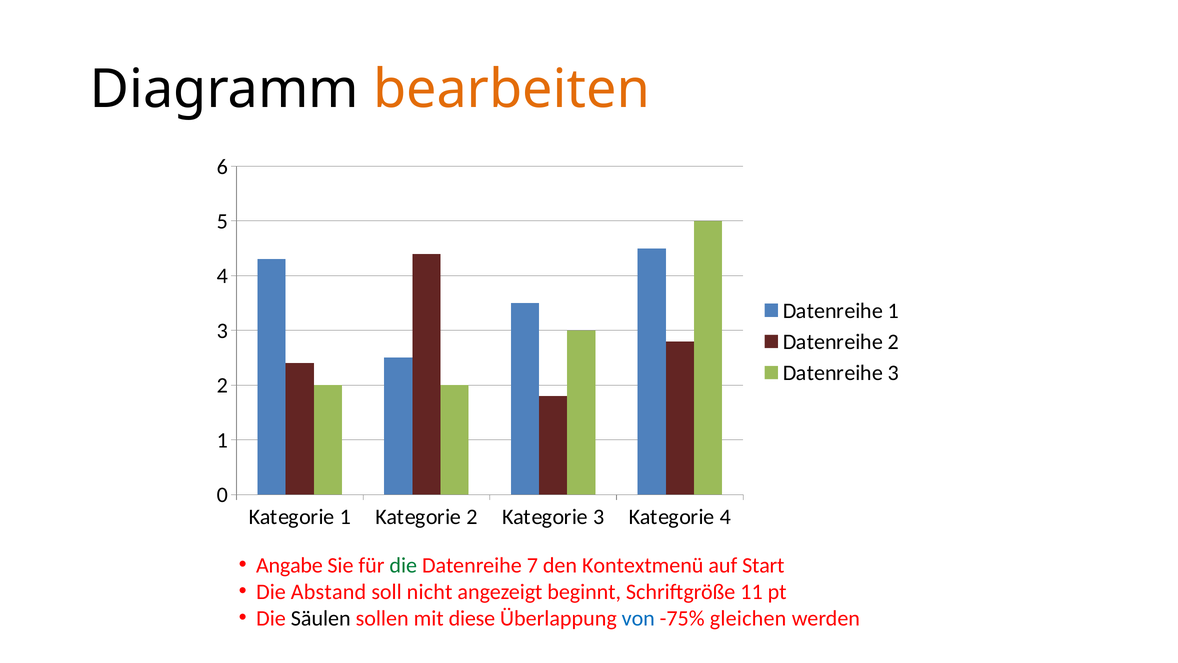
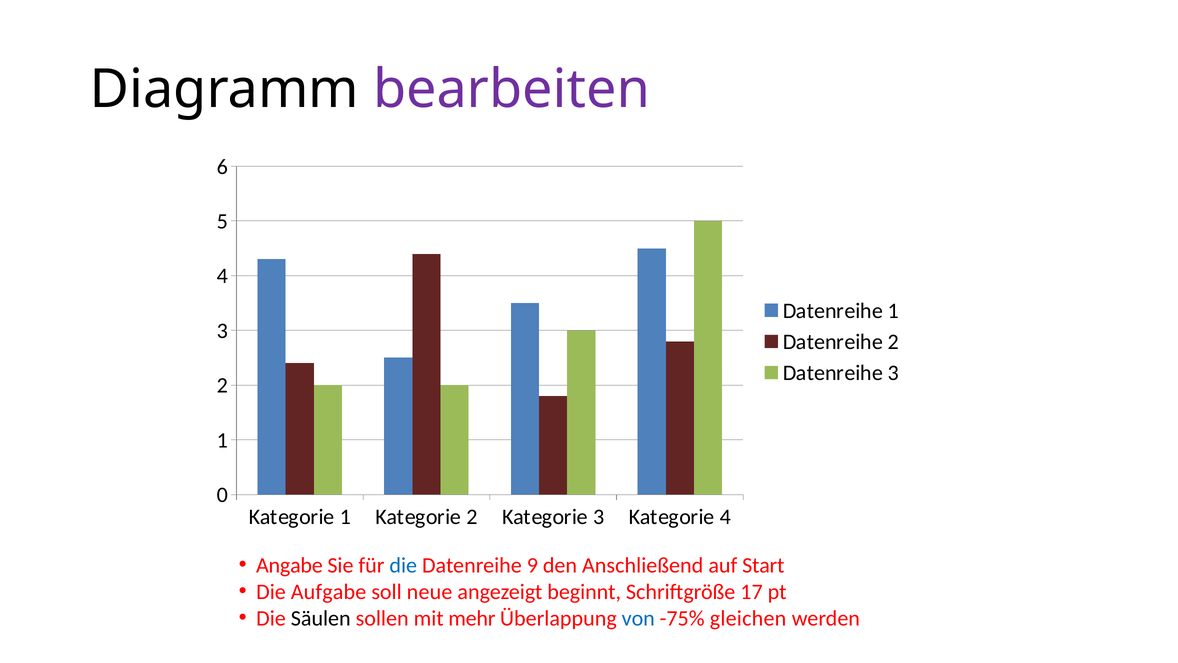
bearbeiten colour: orange -> purple
die at (403, 565) colour: green -> blue
7: 7 -> 9
Kontextmenü: Kontextmenü -> Anschließend
Abstand: Abstand -> Aufgabe
nicht: nicht -> neue
11: 11 -> 17
diese: diese -> mehr
